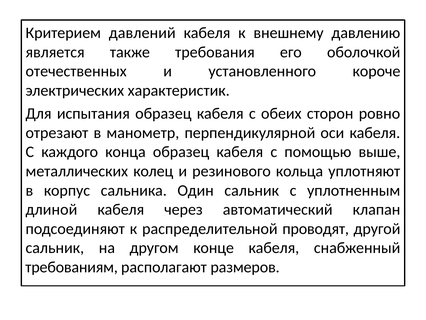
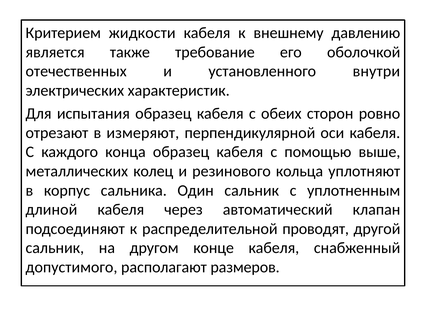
давлений: давлений -> жидкости
требования: требования -> требование
короче: короче -> внутри
манометр: манометр -> измеряют
требованиям: требованиям -> допустимого
